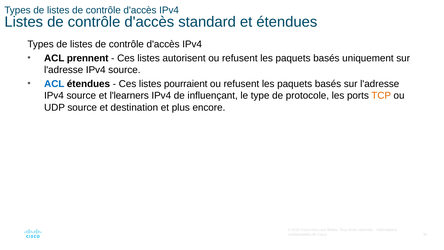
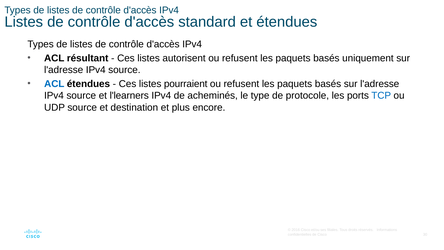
prennent: prennent -> résultant
influençant: influençant -> acheminés
TCP colour: orange -> blue
